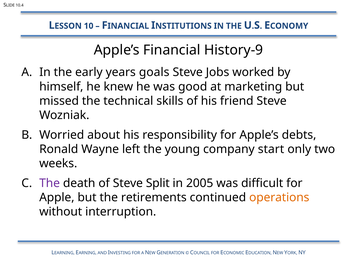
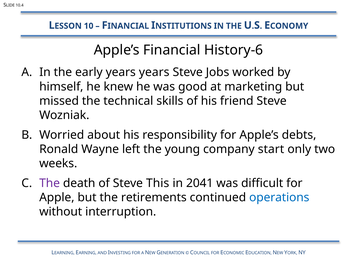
History-9: History-9 -> History-6
years goals: goals -> years
Split: Split -> This
2005: 2005 -> 2041
operations colour: orange -> blue
